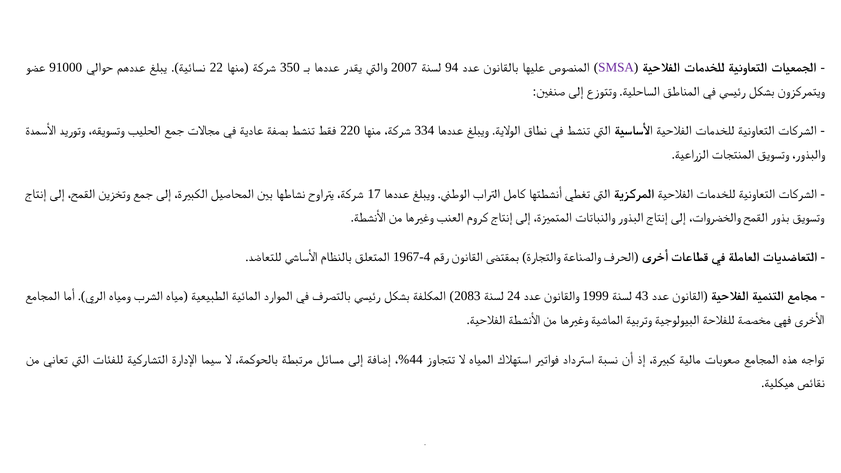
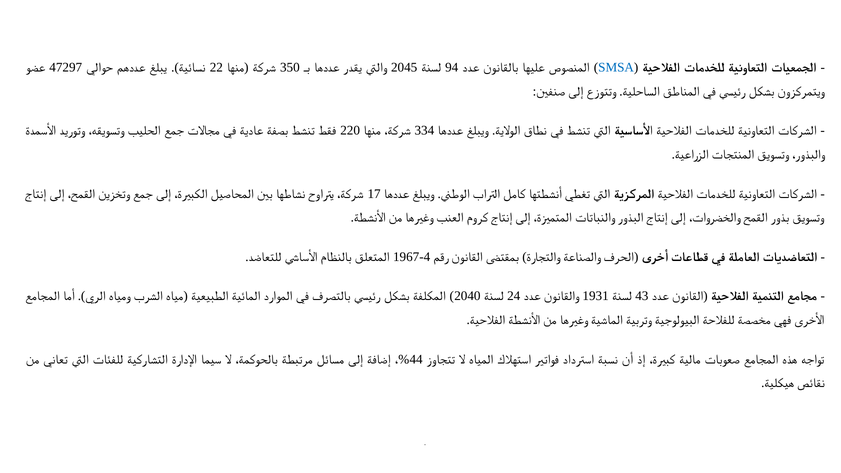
91000: 91000 -> 47297
2007: 2007 -> 2045
SMSA colour: purple -> blue
2083: 2083 -> 2040
1999: 1999 -> 1931
